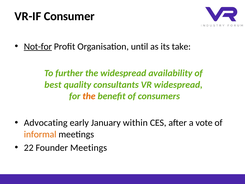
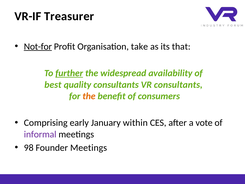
Consumer: Consumer -> Treasurer
until: until -> take
take: take -> that
further underline: none -> present
VR widespread: widespread -> consultants
Advocating: Advocating -> Comprising
informal colour: orange -> purple
22: 22 -> 98
